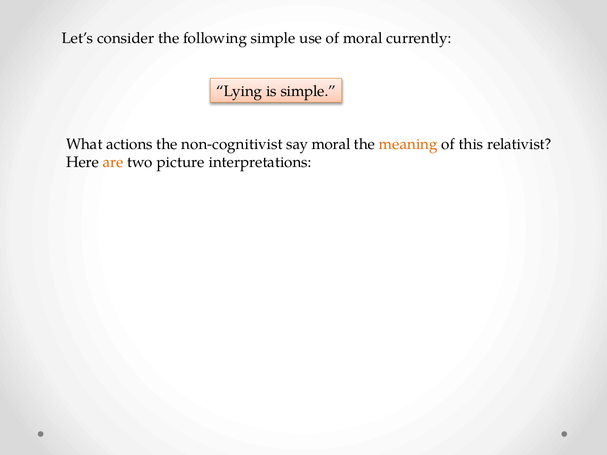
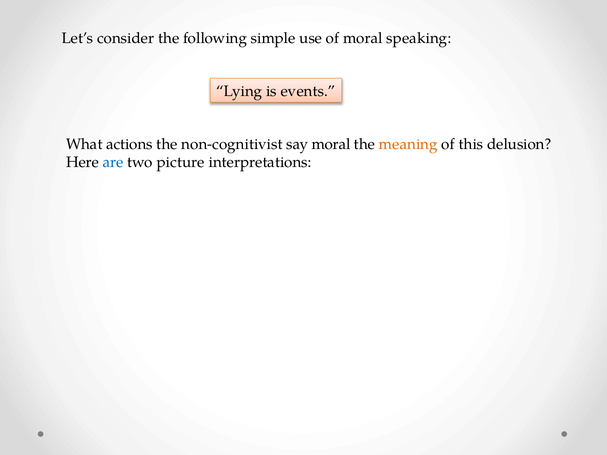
currently: currently -> speaking
is simple: simple -> events
relativist: relativist -> delusion
are colour: orange -> blue
